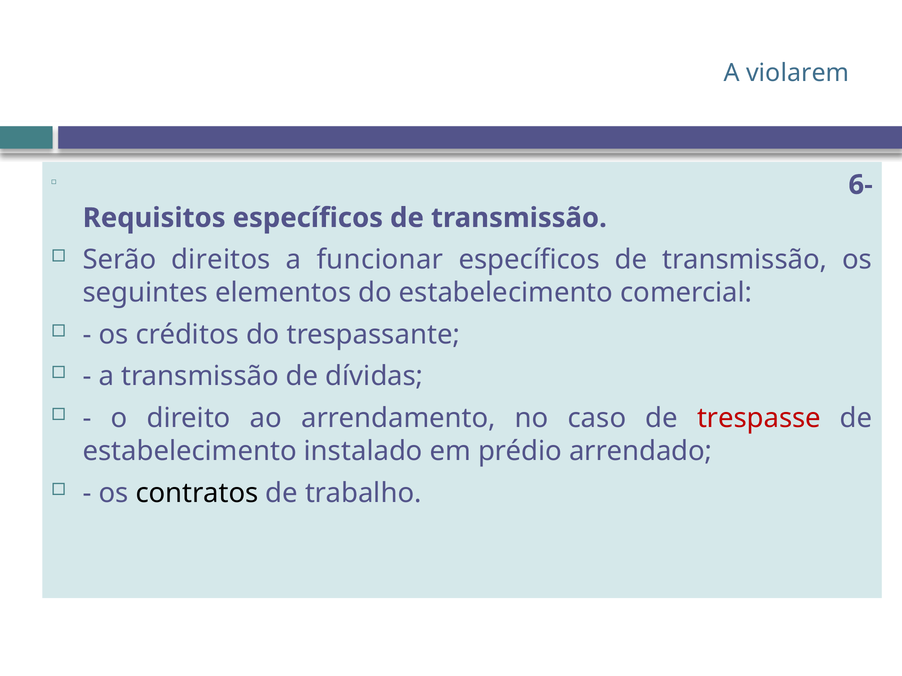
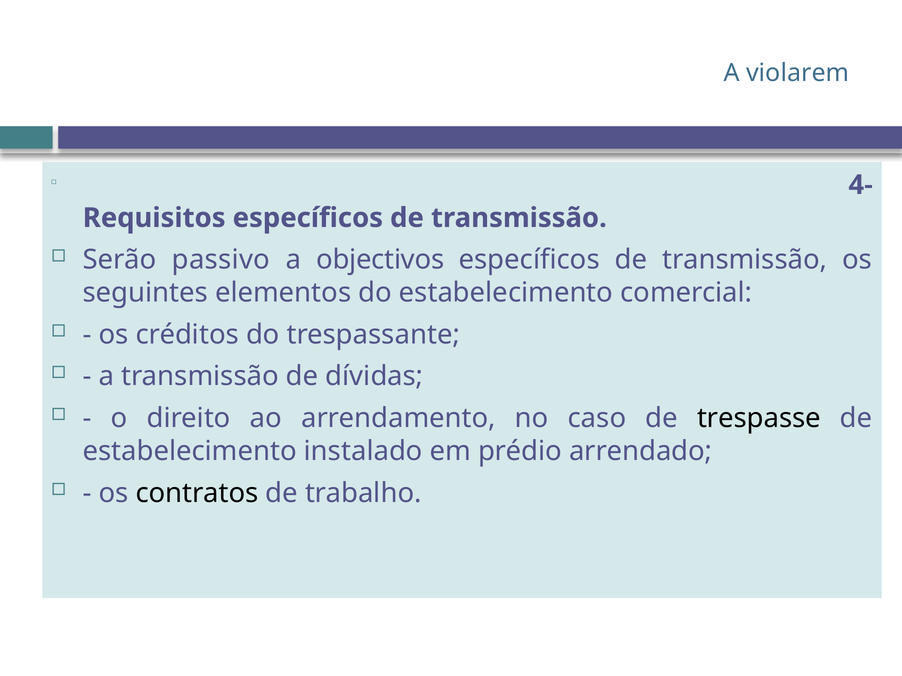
6-: 6- -> 4-
direitos: direitos -> passivo
funcionar: funcionar -> objectivos
trespasse colour: red -> black
